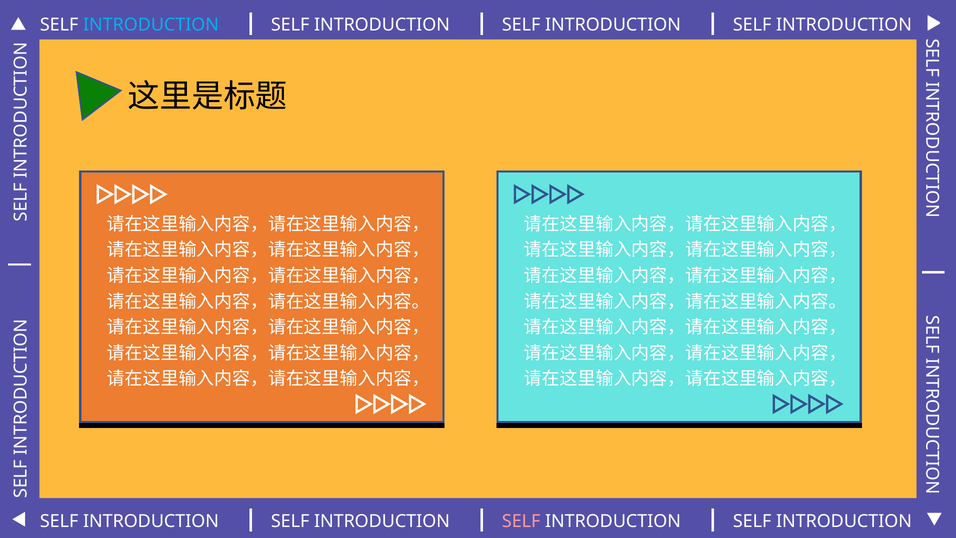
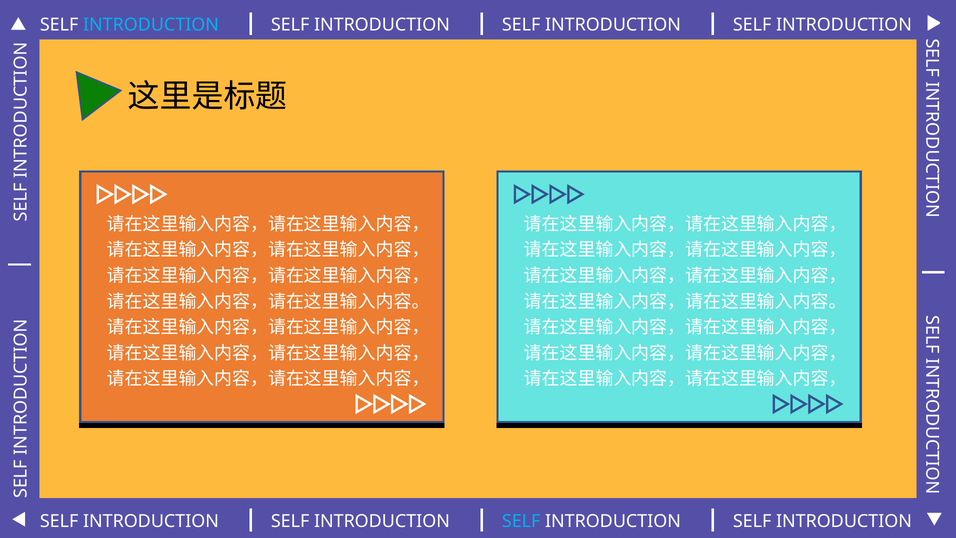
SELF at (521, 521) colour: pink -> light blue
